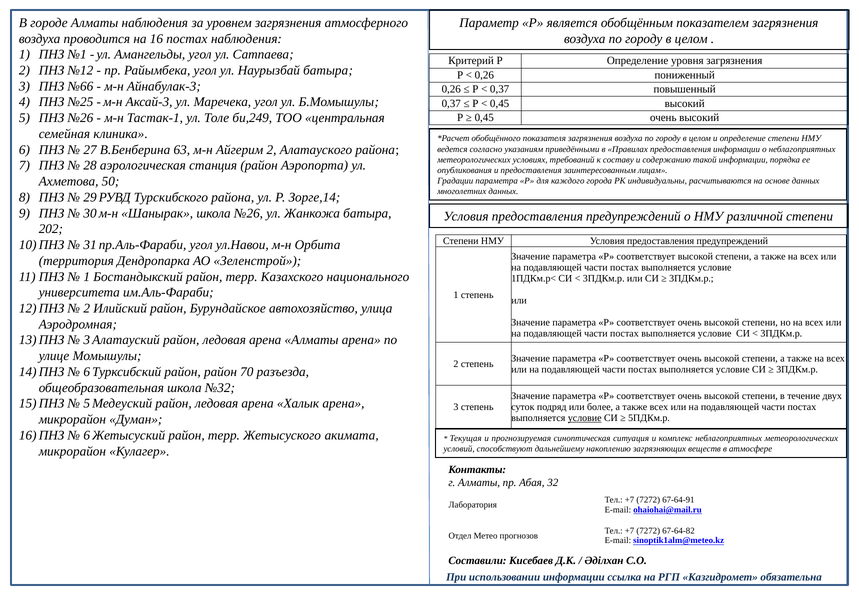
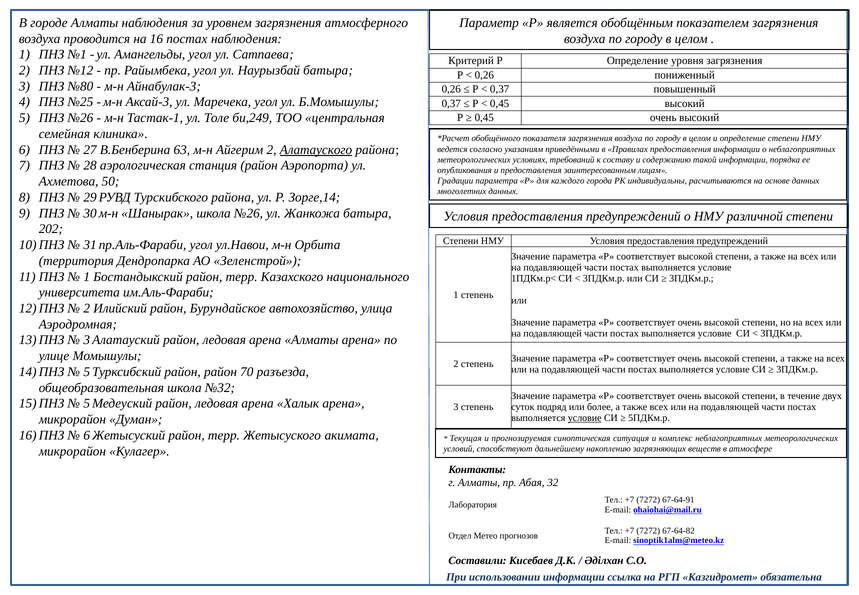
№66: №66 -> №80
Алатауского underline: none -> present
6 at (87, 372): 6 -> 5
